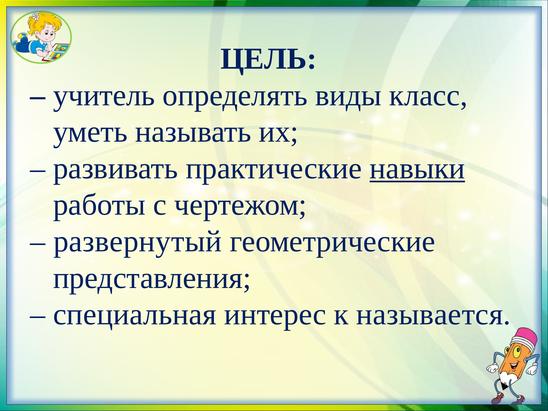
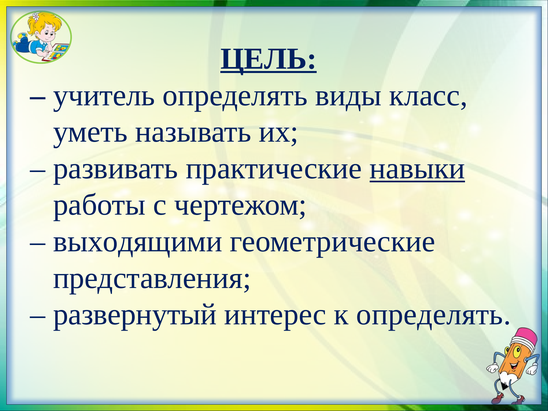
ЦЕЛЬ underline: none -> present
развернутый: развернутый -> выходящими
специальная: специальная -> развернутый
к называется: называется -> определять
